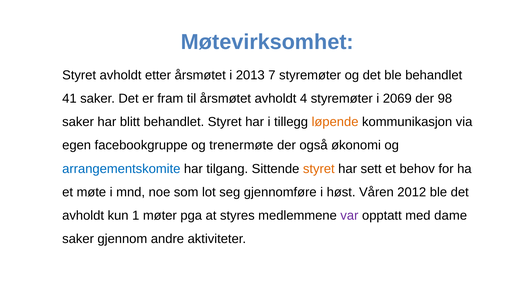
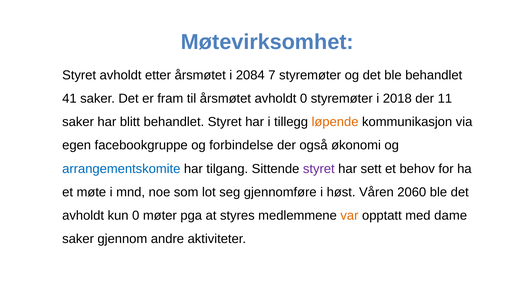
2013: 2013 -> 2084
avholdt 4: 4 -> 0
2069: 2069 -> 2018
98: 98 -> 11
trenermøte: trenermøte -> forbindelse
styret at (319, 169) colour: orange -> purple
2012: 2012 -> 2060
kun 1: 1 -> 0
var colour: purple -> orange
